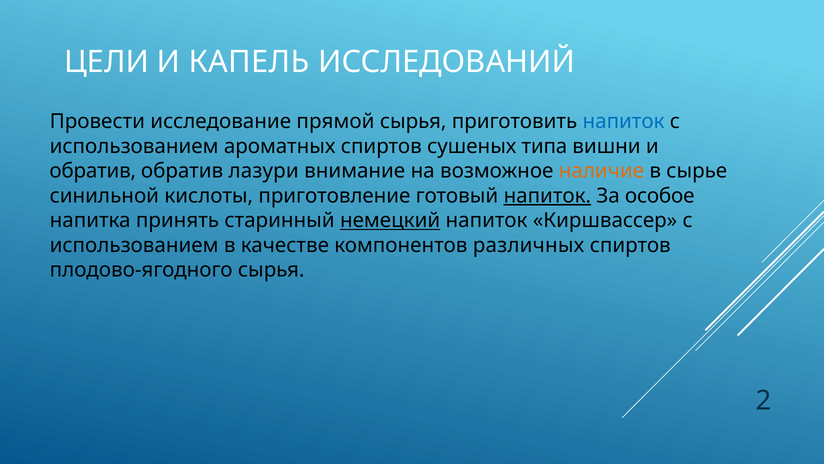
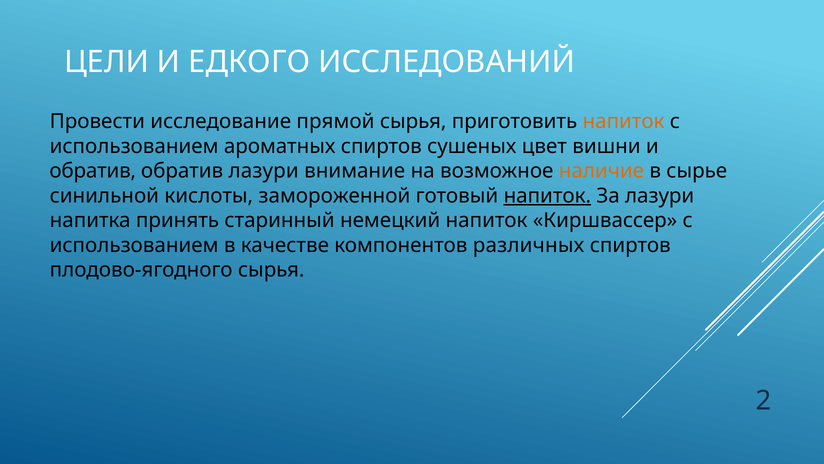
КАПЕЛЬ: КАПЕЛЬ -> ЕДКОГО
напиток at (624, 122) colour: blue -> orange
типа: типа -> цвет
приготовление: приготовление -> замороженной
За особое: особое -> лазури
немецкий underline: present -> none
